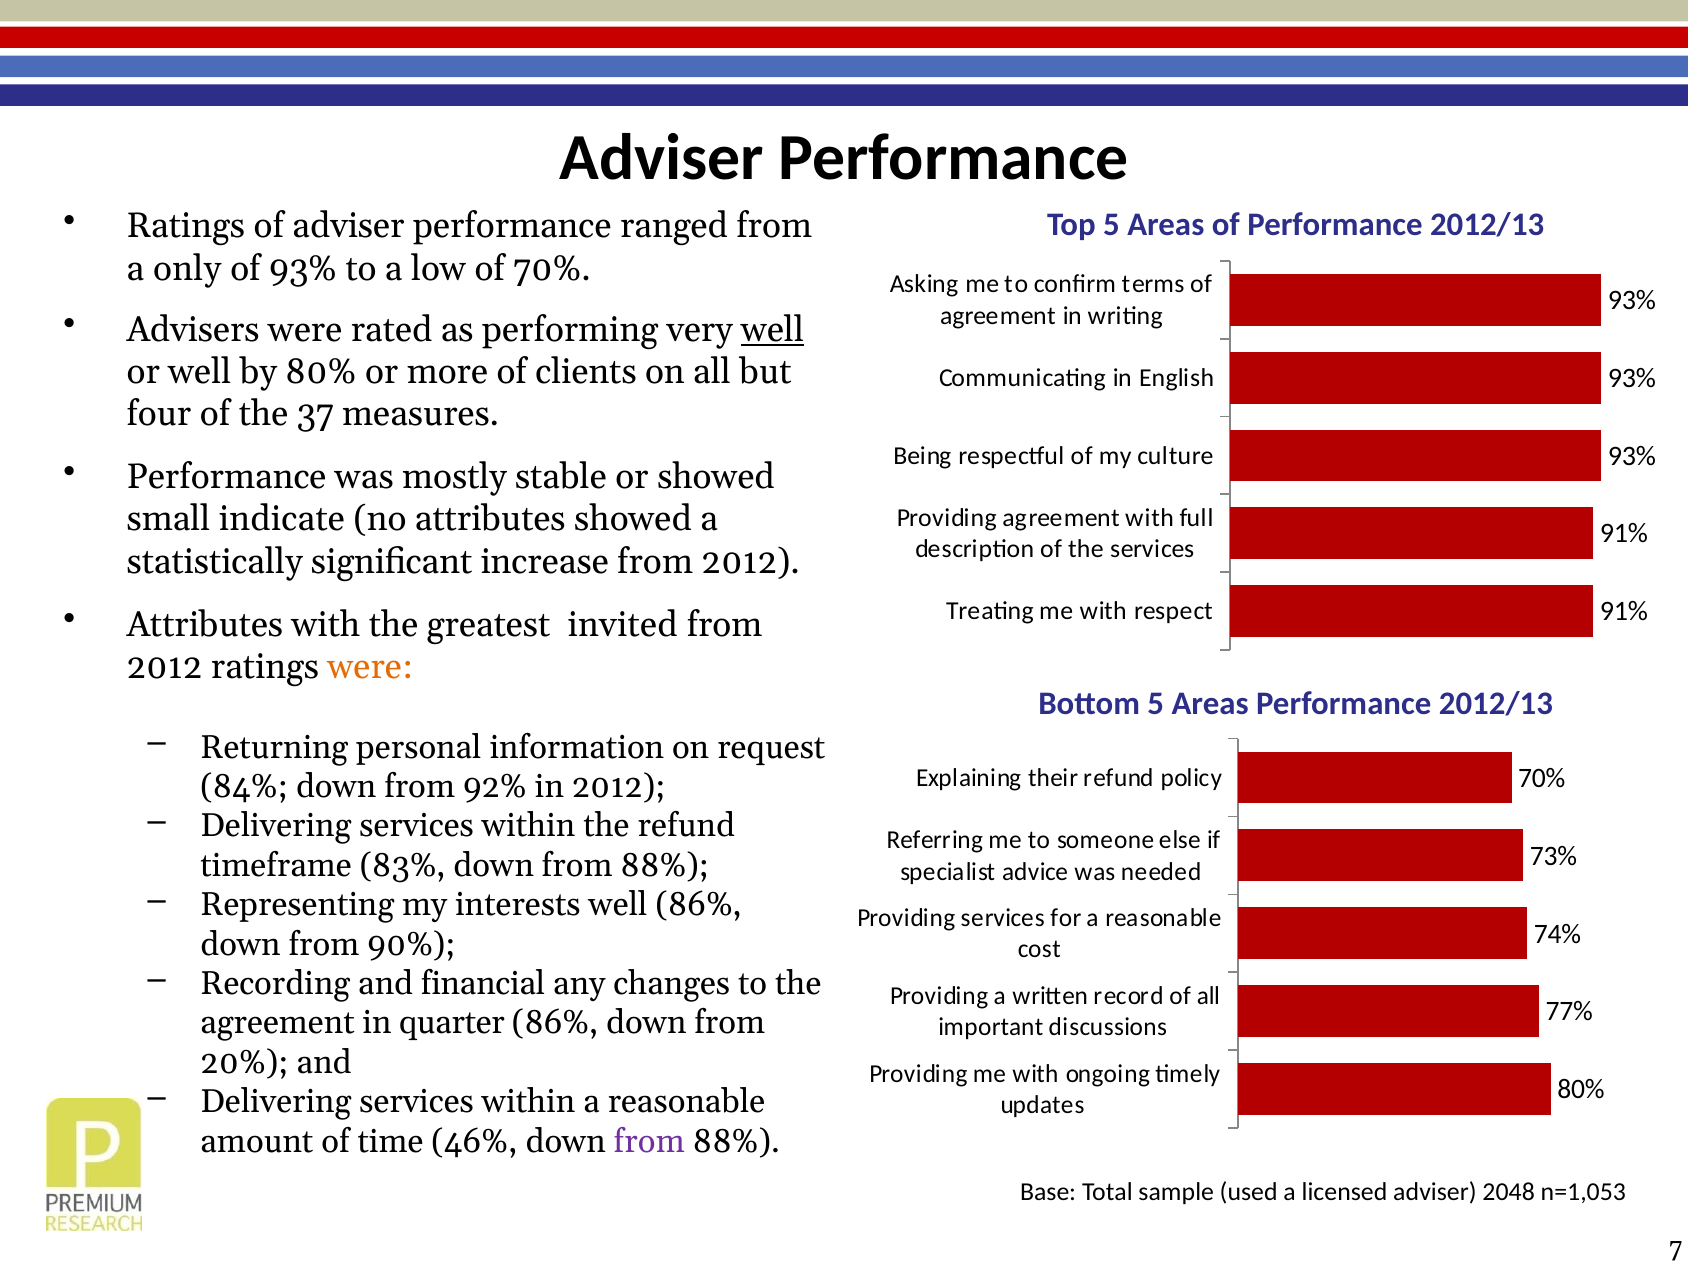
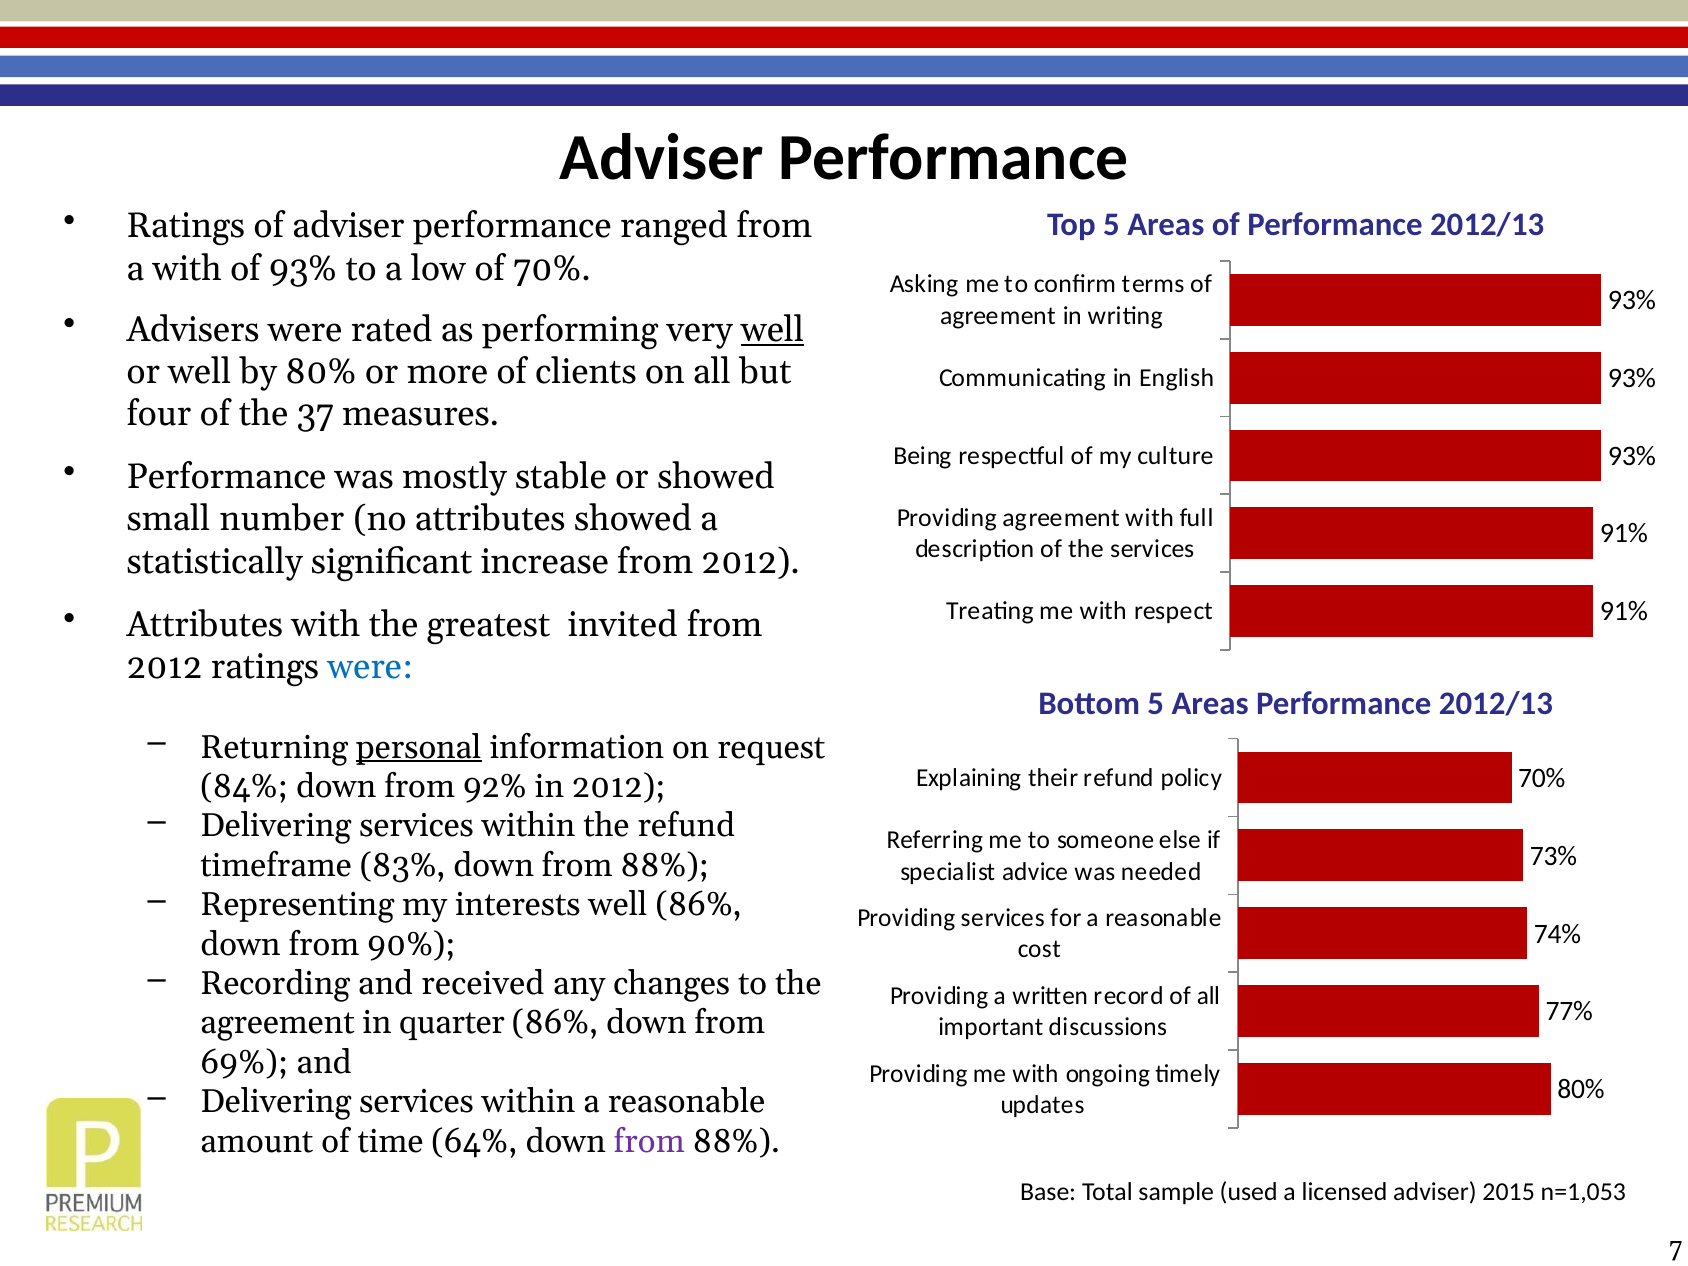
a only: only -> with
indicate: indicate -> number
were at (370, 667) colour: orange -> blue
personal underline: none -> present
financial: financial -> received
20%: 20% -> 69%
46%: 46% -> 64%
2048: 2048 -> 2015
